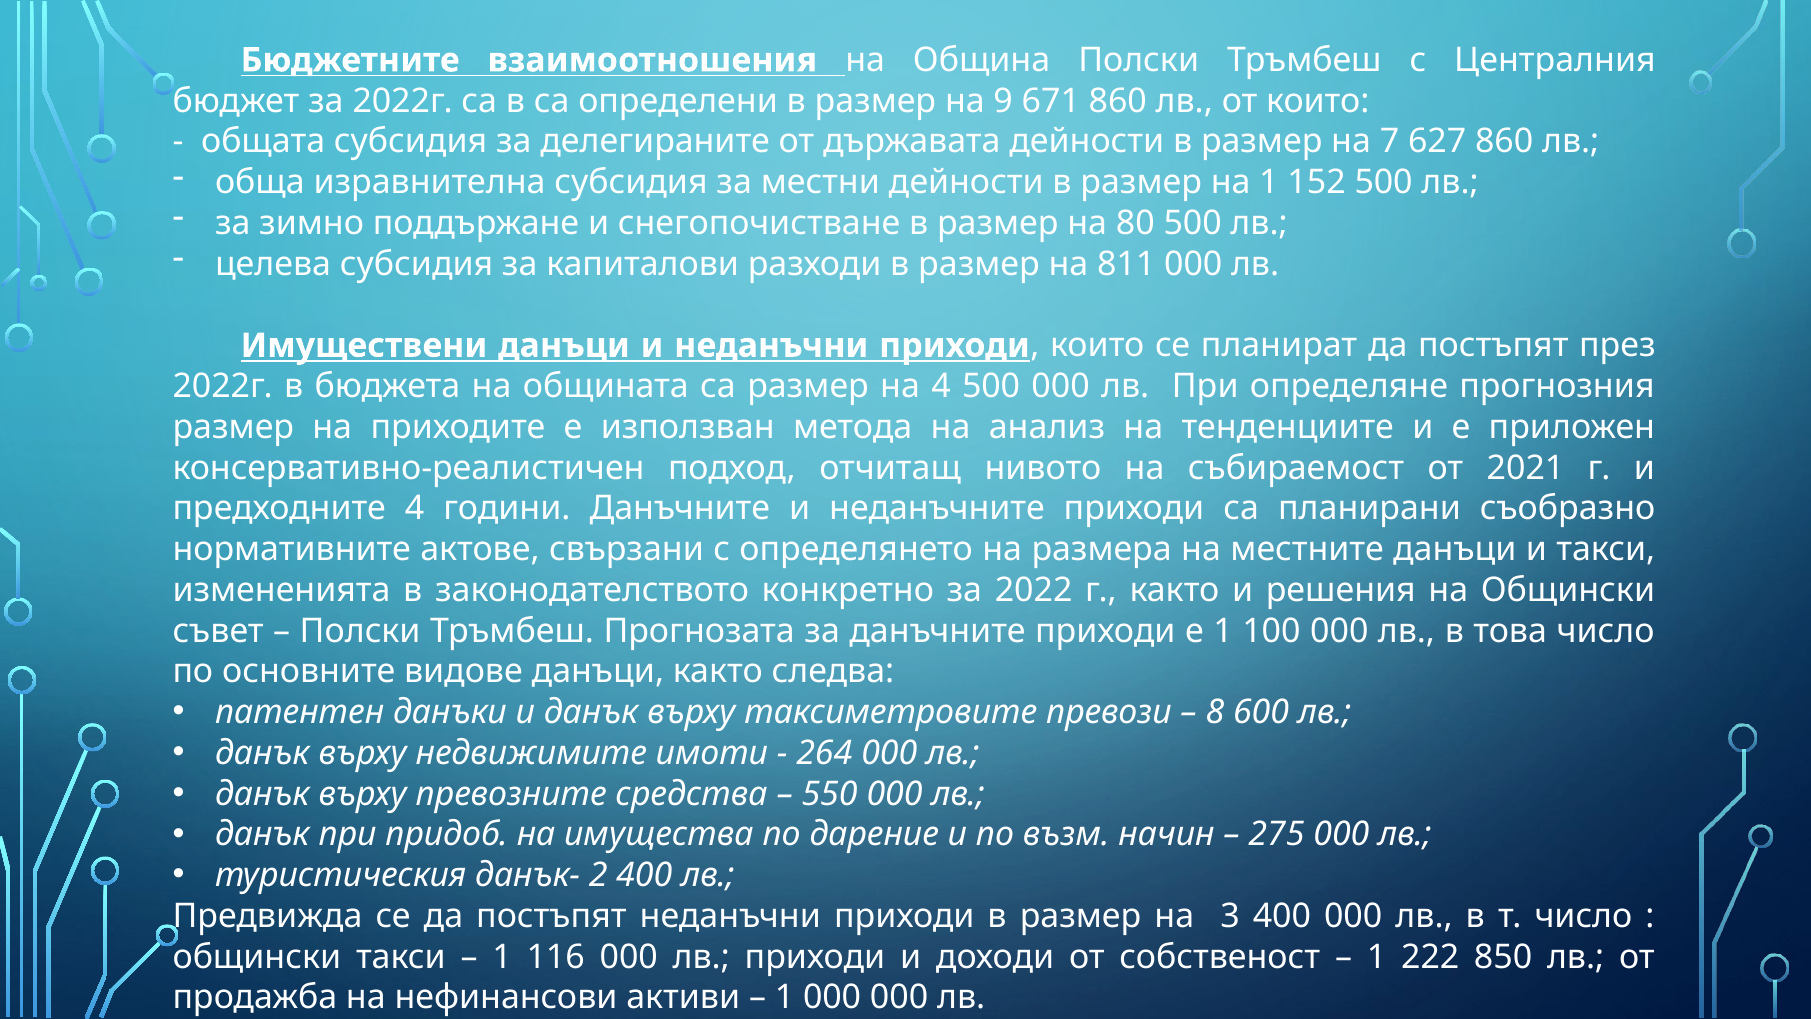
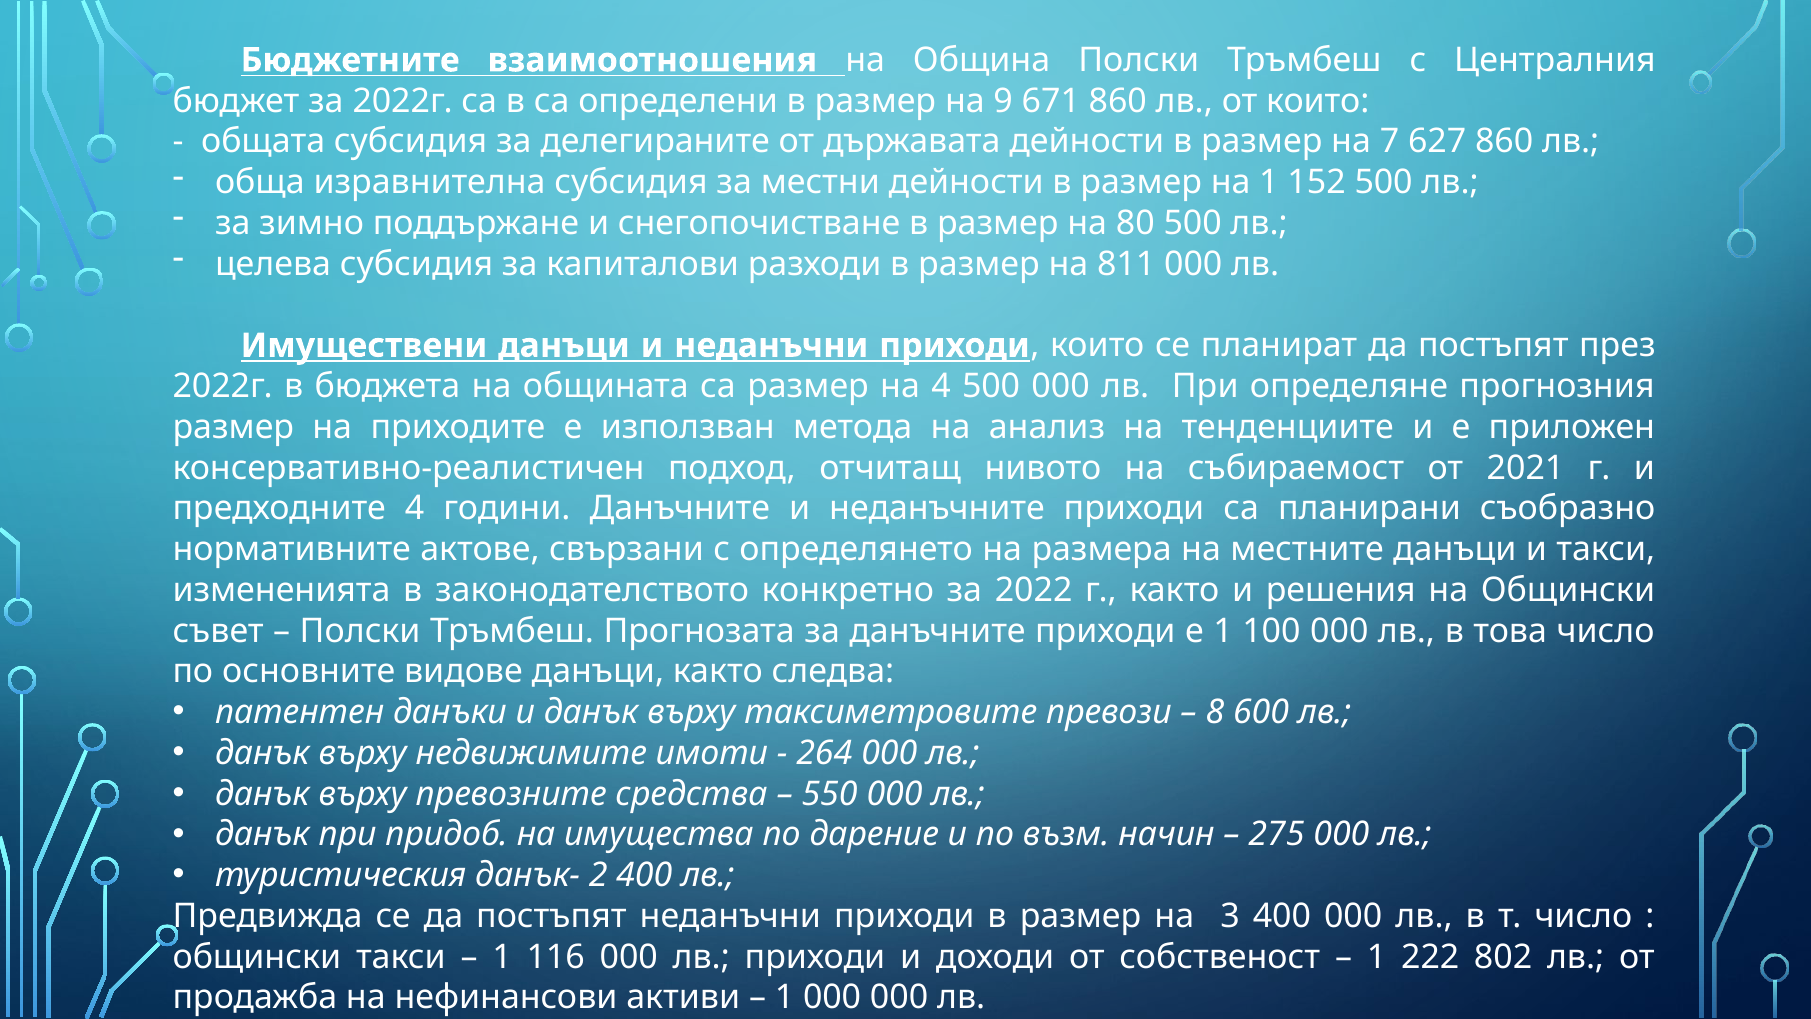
850: 850 -> 802
